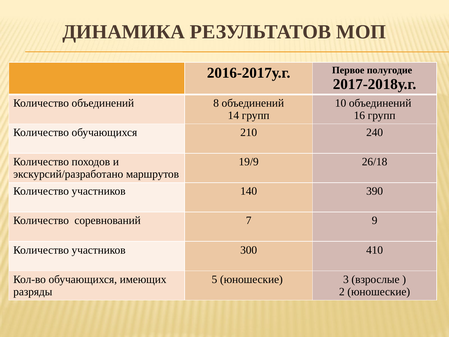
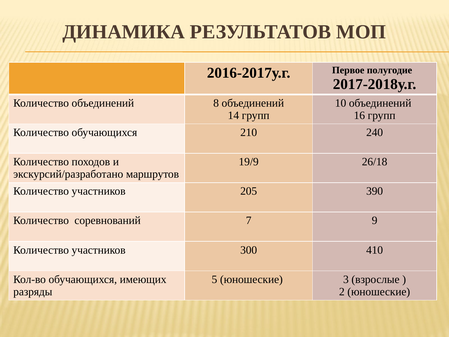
140: 140 -> 205
